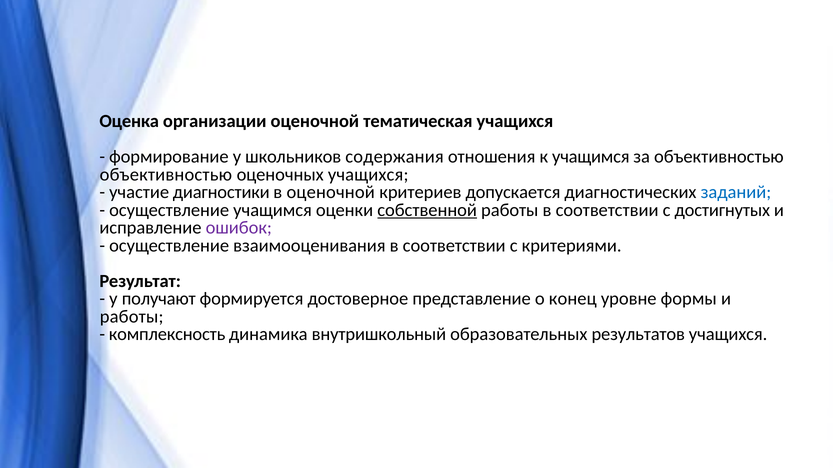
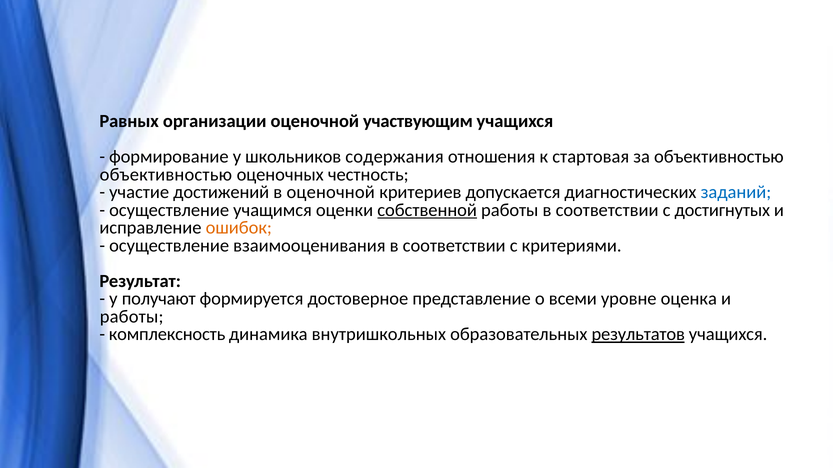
Оценка: Оценка -> Равных
тематическая: тематическая -> участвующим
к учащимся: учащимся -> стартовая
оценочных учащихся: учащихся -> честность
диагностики: диагностики -> достижений
ошибок colour: purple -> orange
конец: конец -> всеми
формы: формы -> оценка
внутришкольный: внутришкольный -> внутришкольных
результатов underline: none -> present
